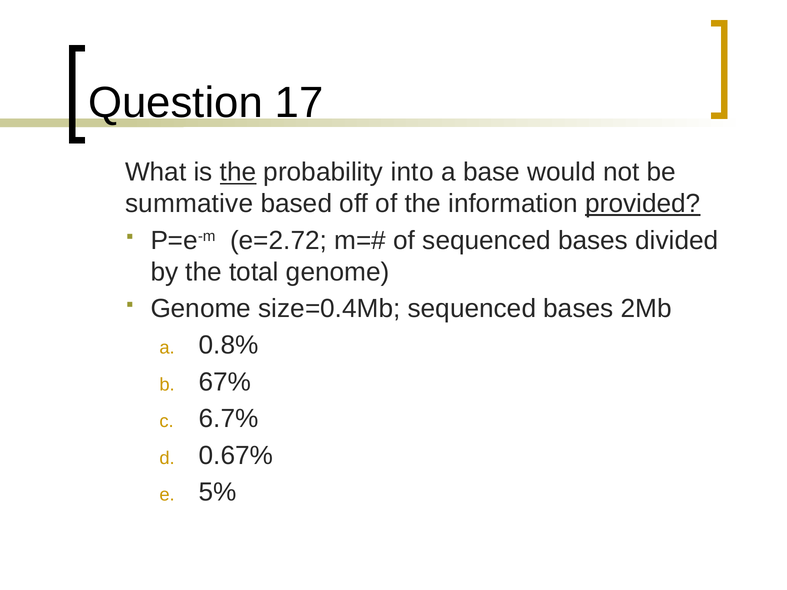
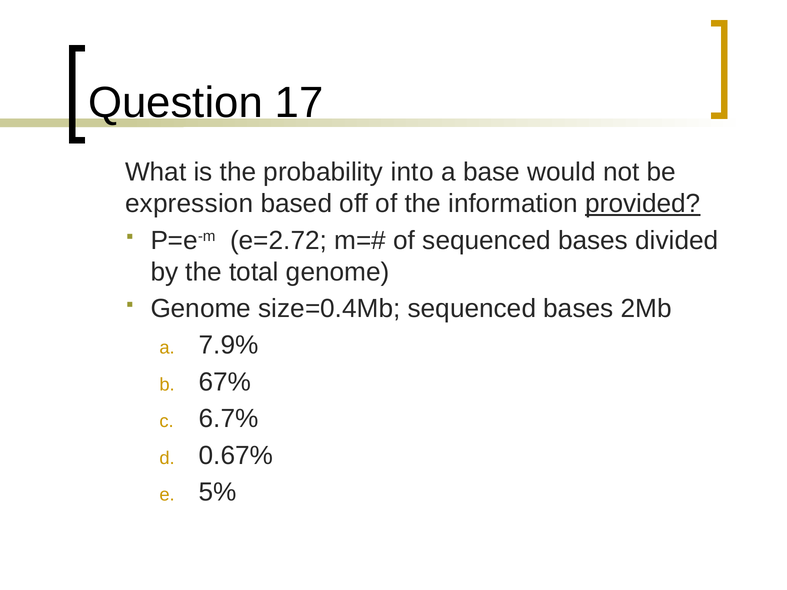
the at (238, 172) underline: present -> none
summative: summative -> expression
0.8%: 0.8% -> 7.9%
